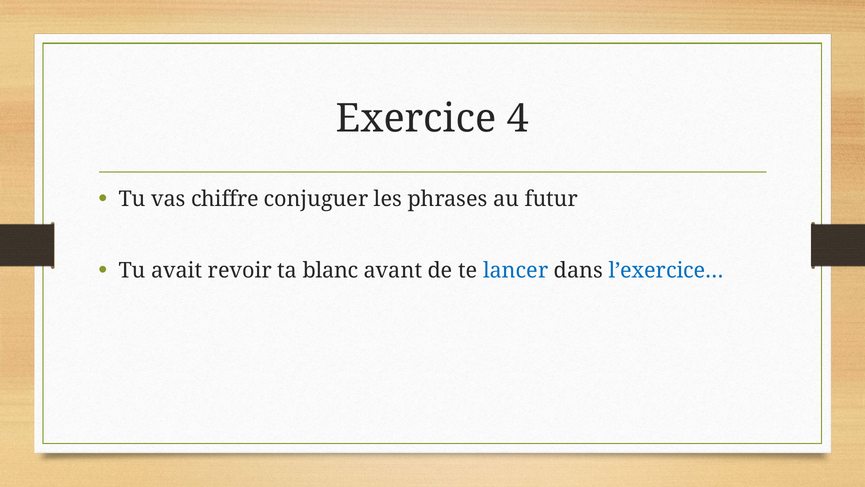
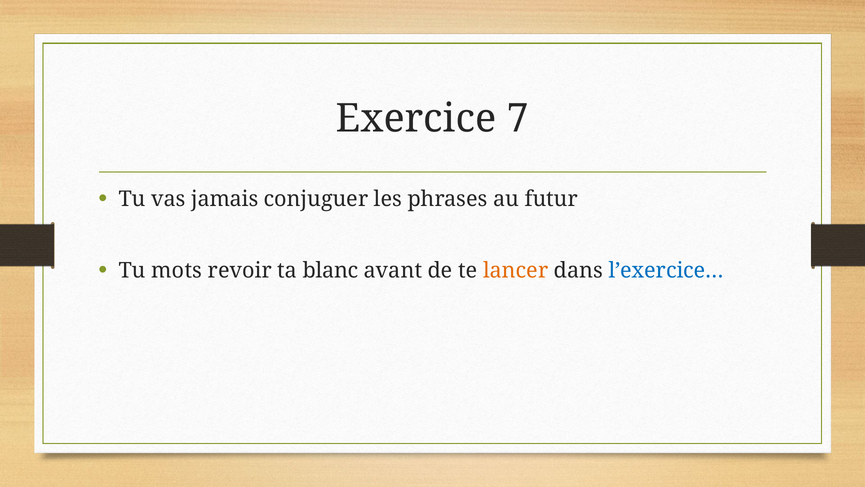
4: 4 -> 7
chiffre: chiffre -> jamais
avait: avait -> mots
lancer colour: blue -> orange
